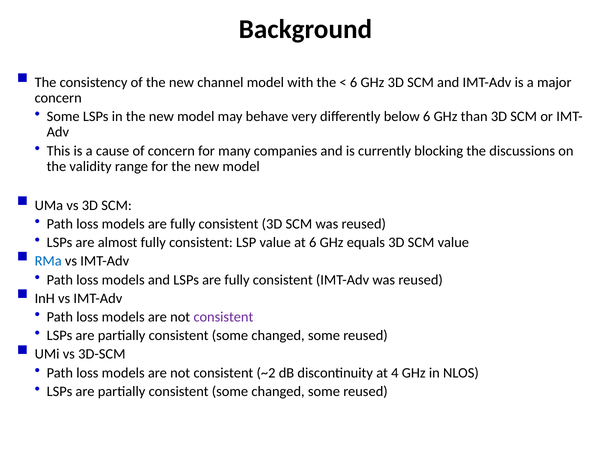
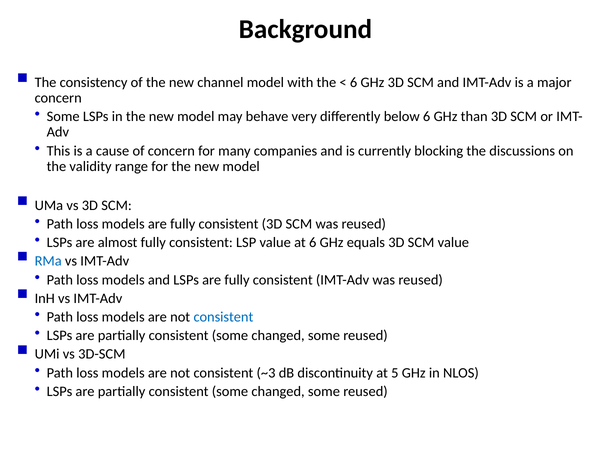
consistent at (223, 317) colour: purple -> blue
~2: ~2 -> ~3
at 4: 4 -> 5
